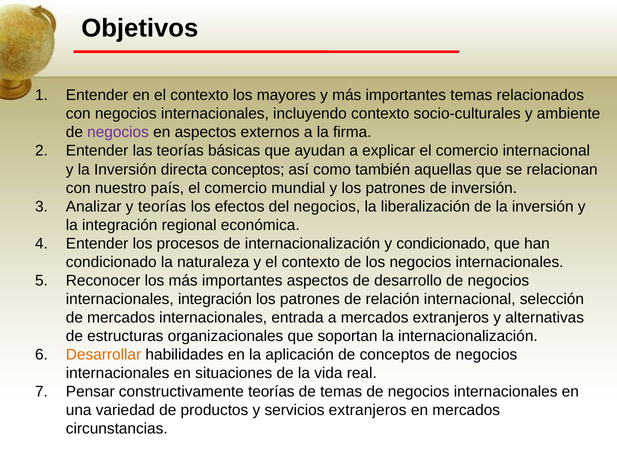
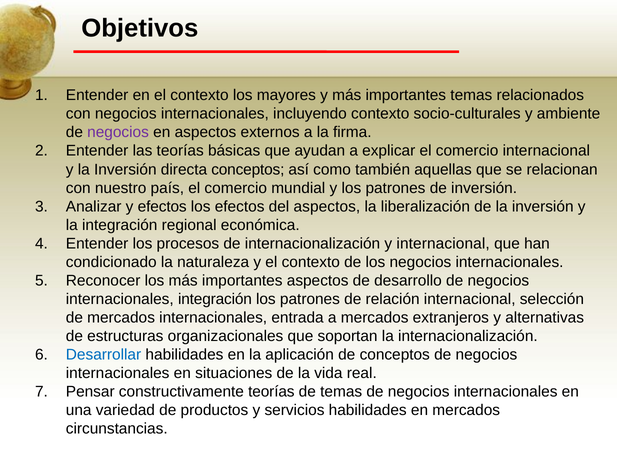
y teorías: teorías -> efectos
del negocios: negocios -> aspectos
y condicionado: condicionado -> internacional
Desarrollar colour: orange -> blue
servicios extranjeros: extranjeros -> habilidades
